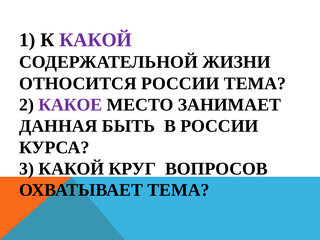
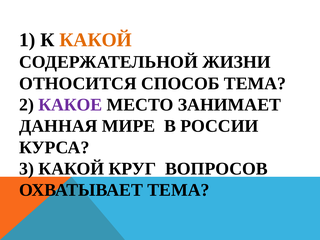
КАКОЙ at (96, 40) colour: purple -> orange
ОТНОСИТСЯ РОССИИ: РОССИИ -> СПОСОБ
БЫТЬ: БЫТЬ -> МИРЕ
